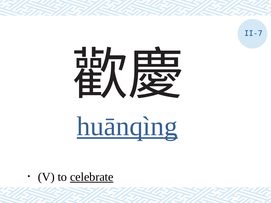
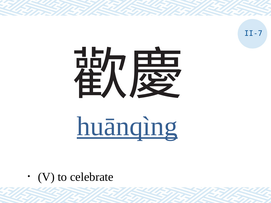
celebrate underline: present -> none
